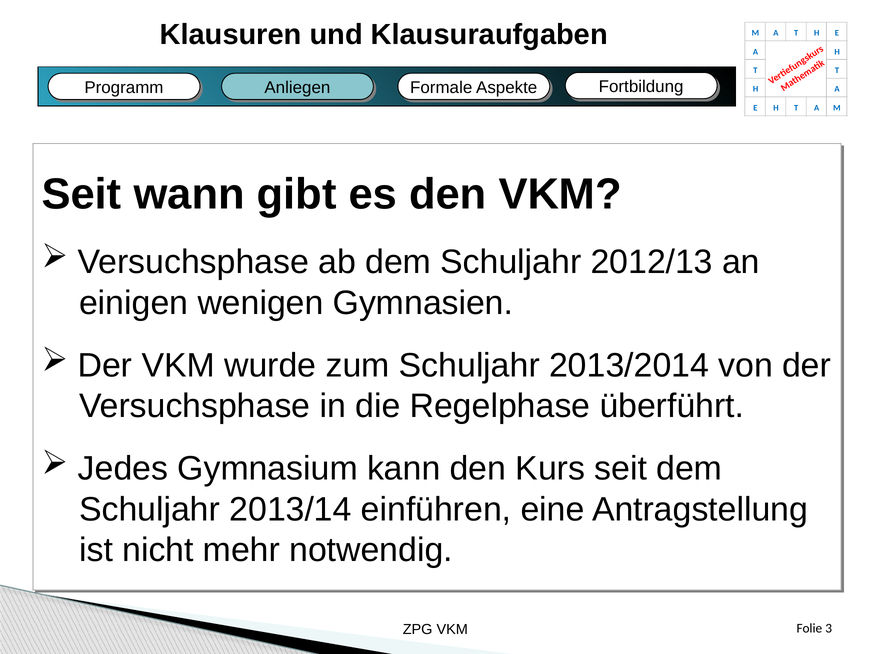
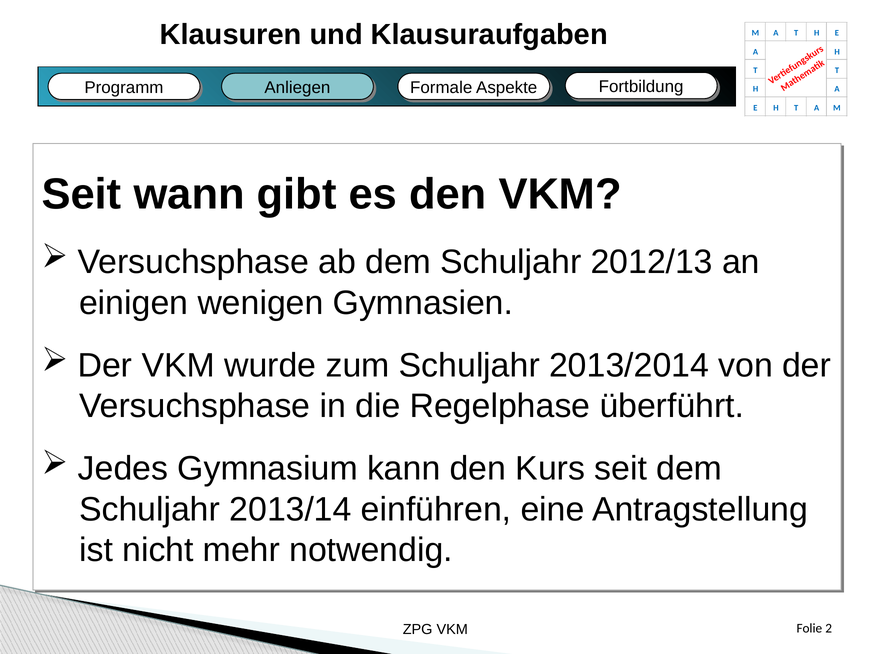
3: 3 -> 2
